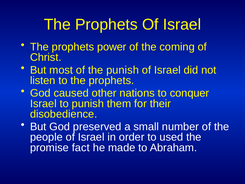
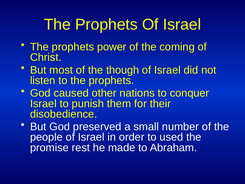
the punish: punish -> though
fact: fact -> rest
